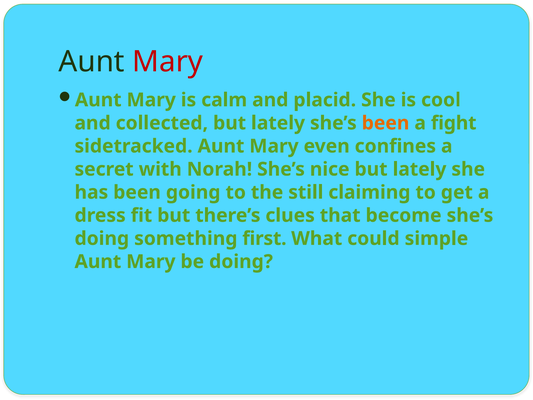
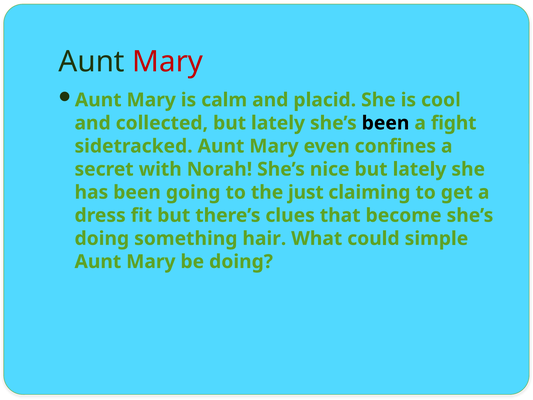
been at (386, 123) colour: orange -> black
still: still -> just
first: first -> hair
